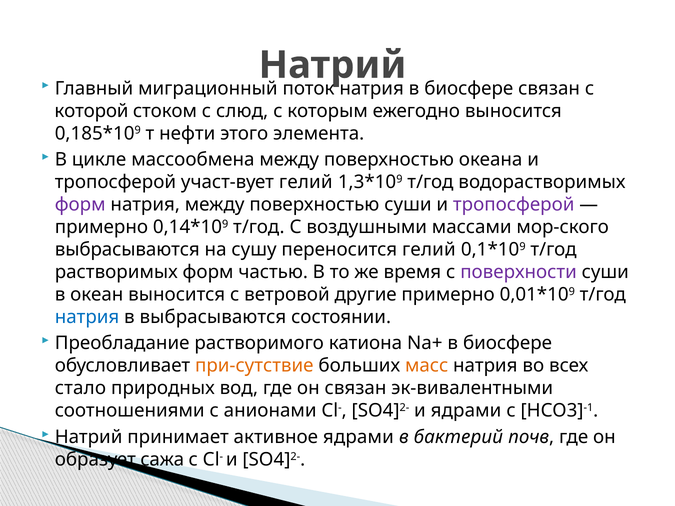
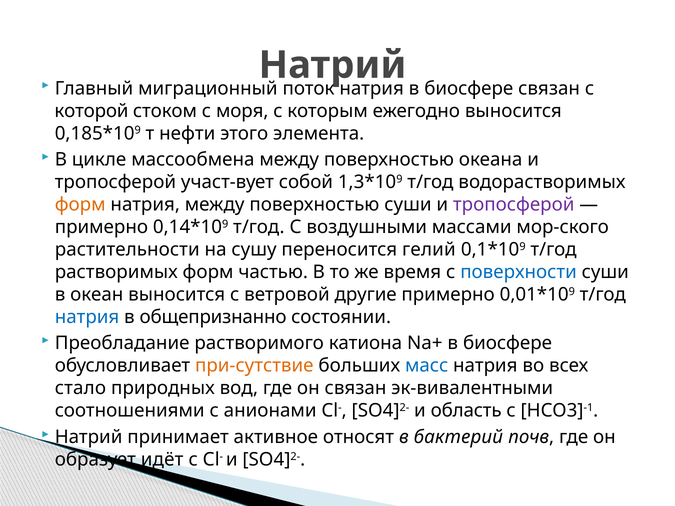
слюд: слюд -> моря
участ-вует гелий: гелий -> собой
форм at (80, 205) colour: purple -> orange
выбрасываются at (127, 250): выбрасываются -> растительности
поверхности colour: purple -> blue
в выбрасываются: выбрасываются -> общепризнанно
масс colour: orange -> blue
и ядрами: ядрами -> область
активное ядрами: ядрами -> относят
сажа: сажа -> идёт
